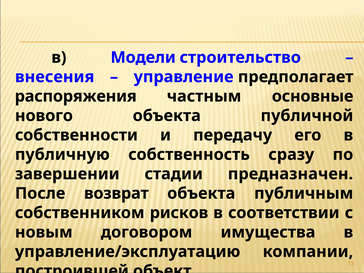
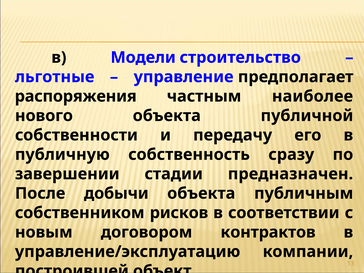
внесения: внесения -> льготные
основные: основные -> наиболее
возврат: возврат -> добычи
имущества: имущества -> контрактов
